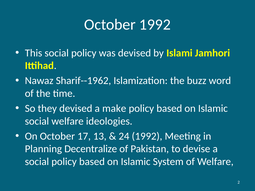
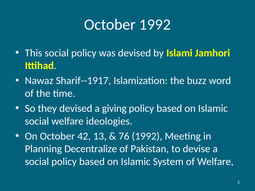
Sharif--1962: Sharif--1962 -> Sharif--1917
make: make -> giving
17: 17 -> 42
24: 24 -> 76
